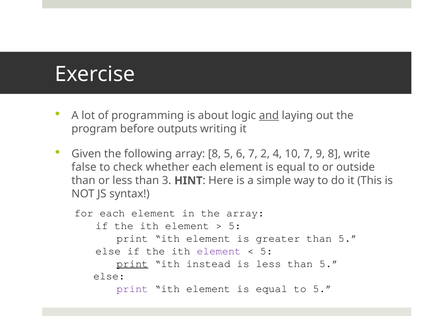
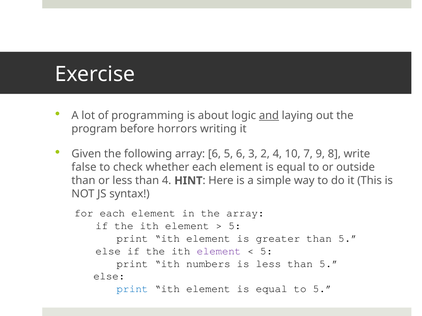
outputs: outputs -> horrors
array 8: 8 -> 6
6 7: 7 -> 3
than 3: 3 -> 4
print at (132, 264) underline: present -> none
instead: instead -> numbers
print at (132, 289) colour: purple -> blue
